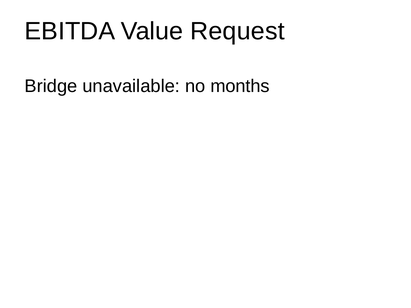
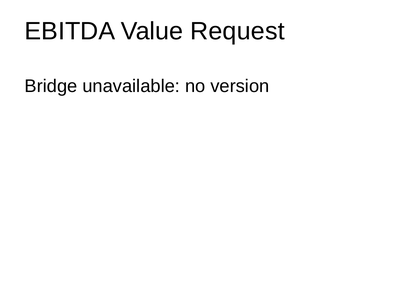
months: months -> version
